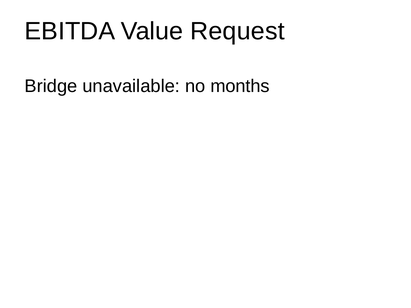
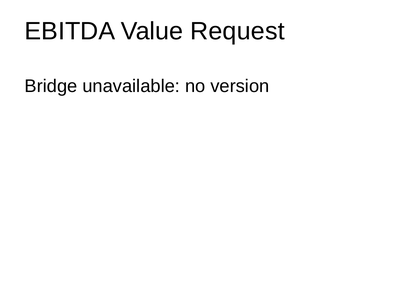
months: months -> version
